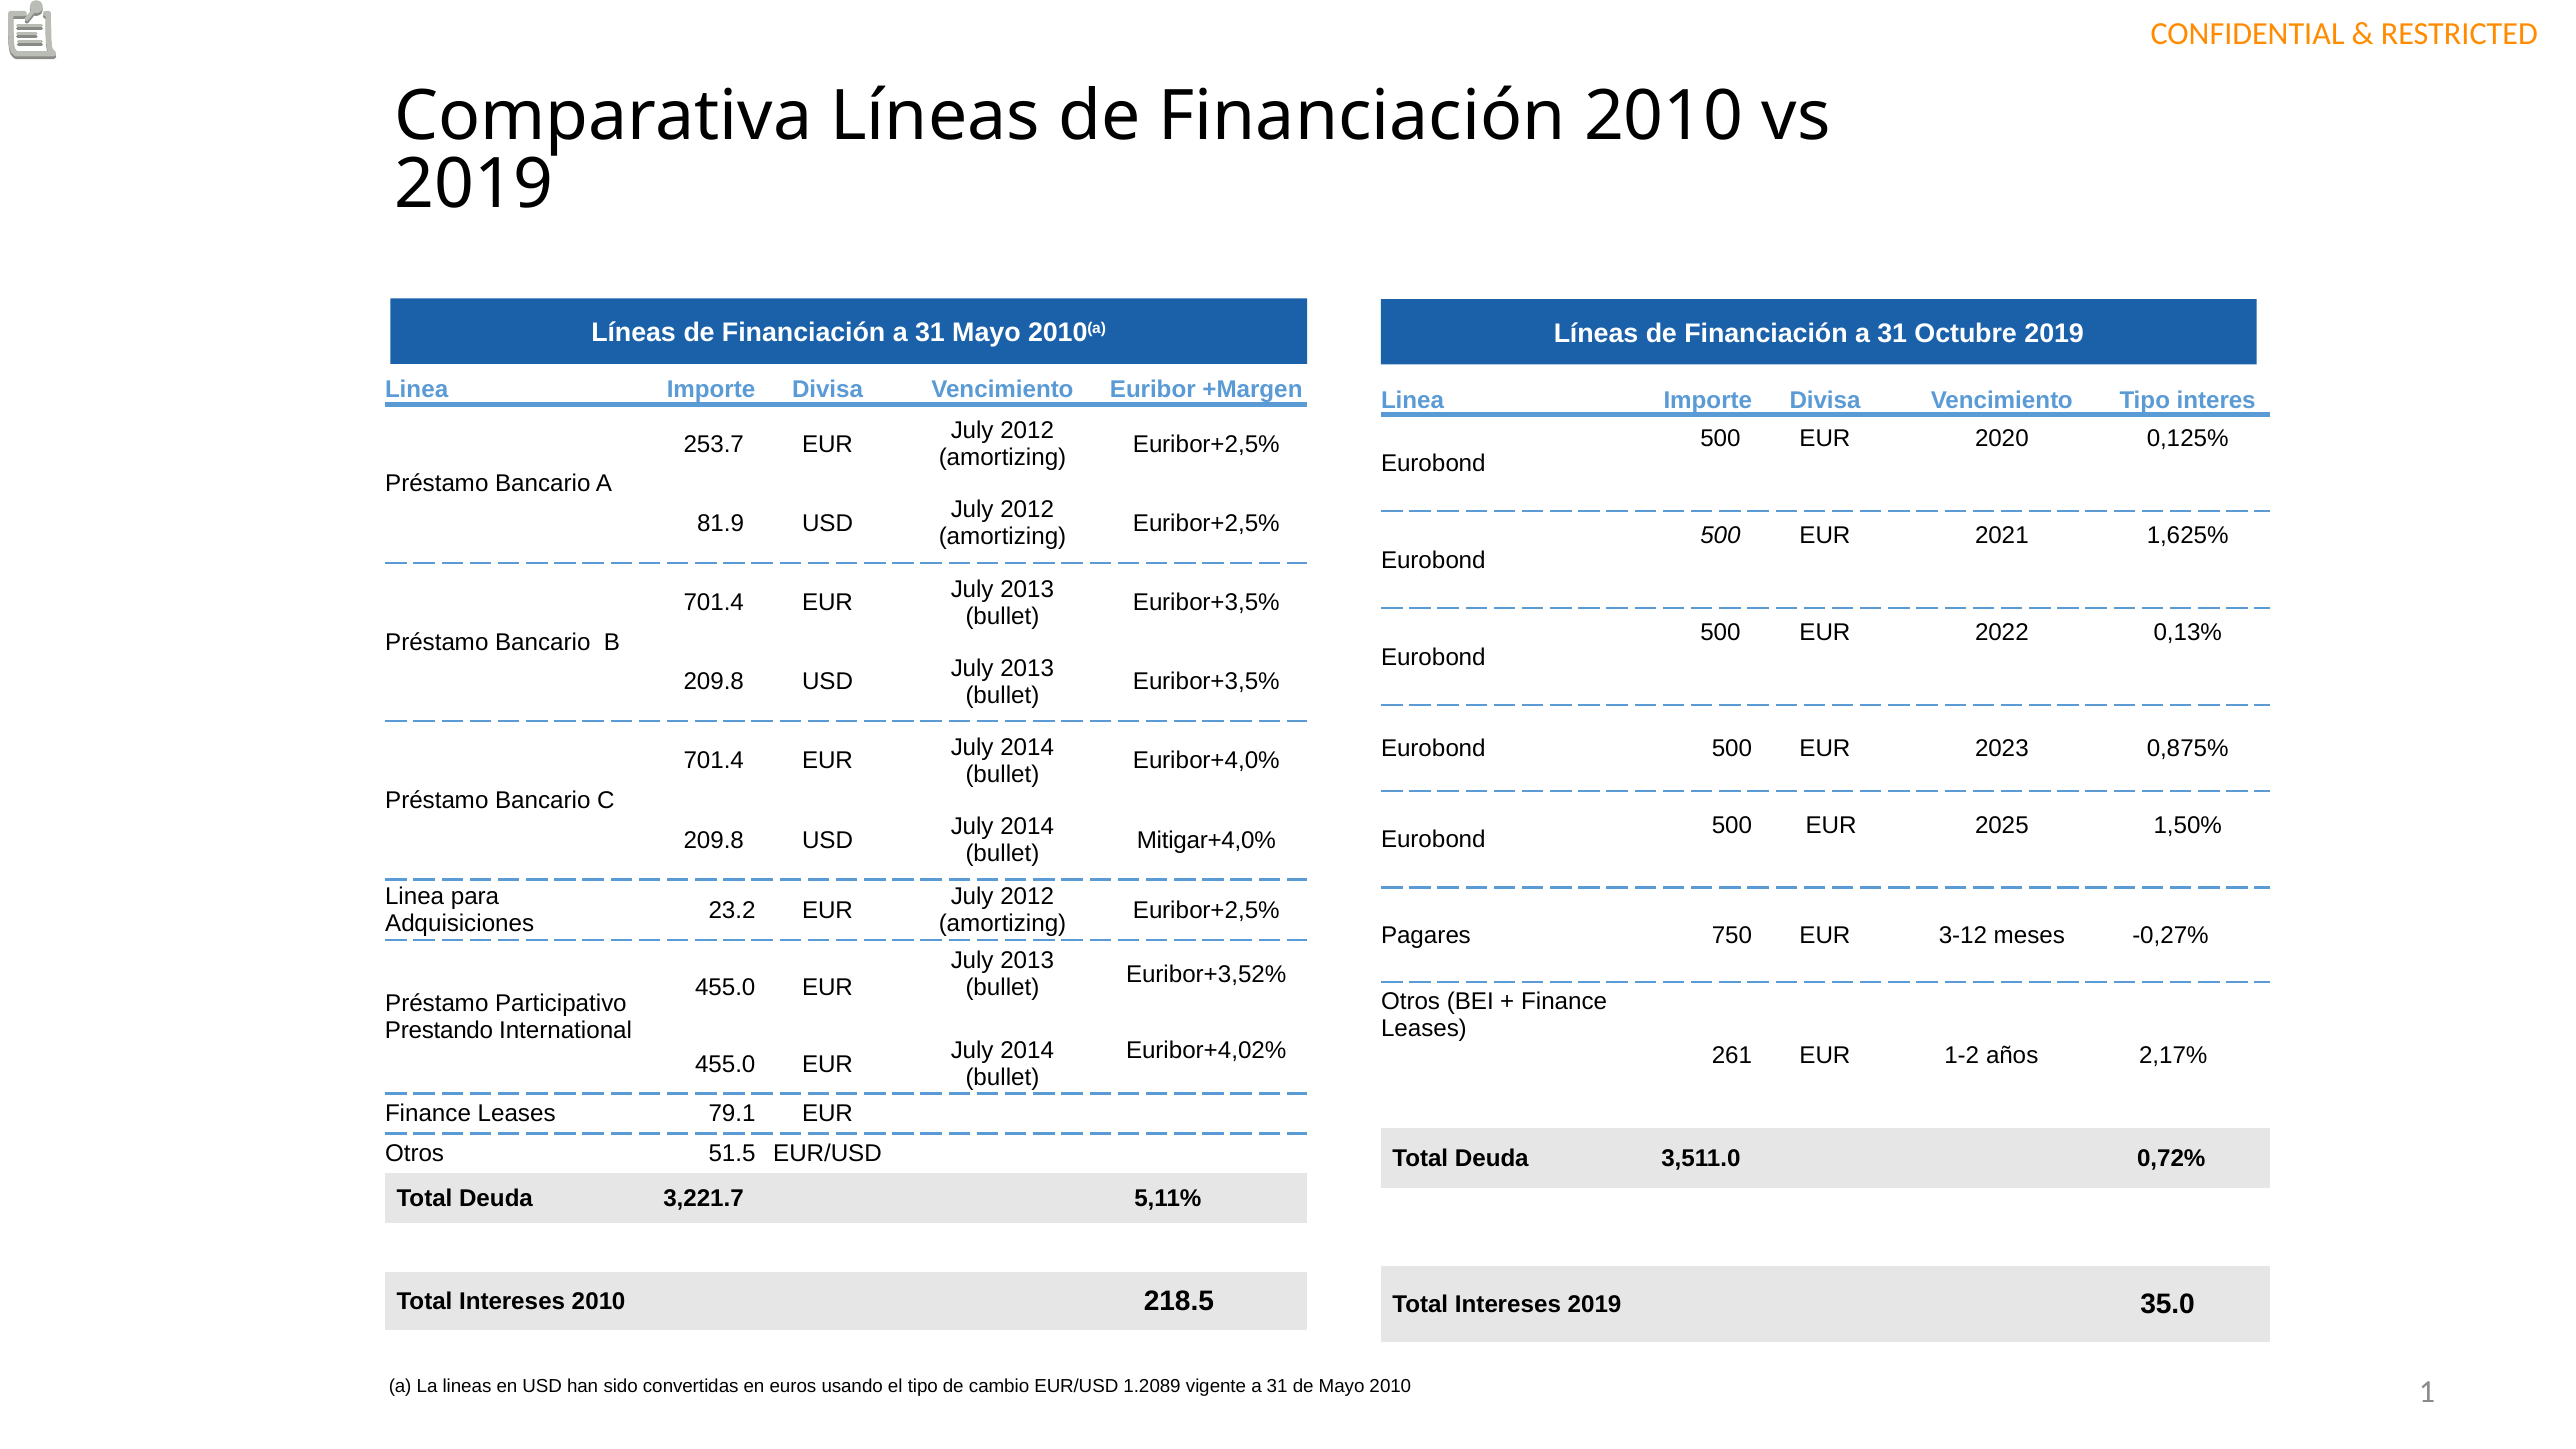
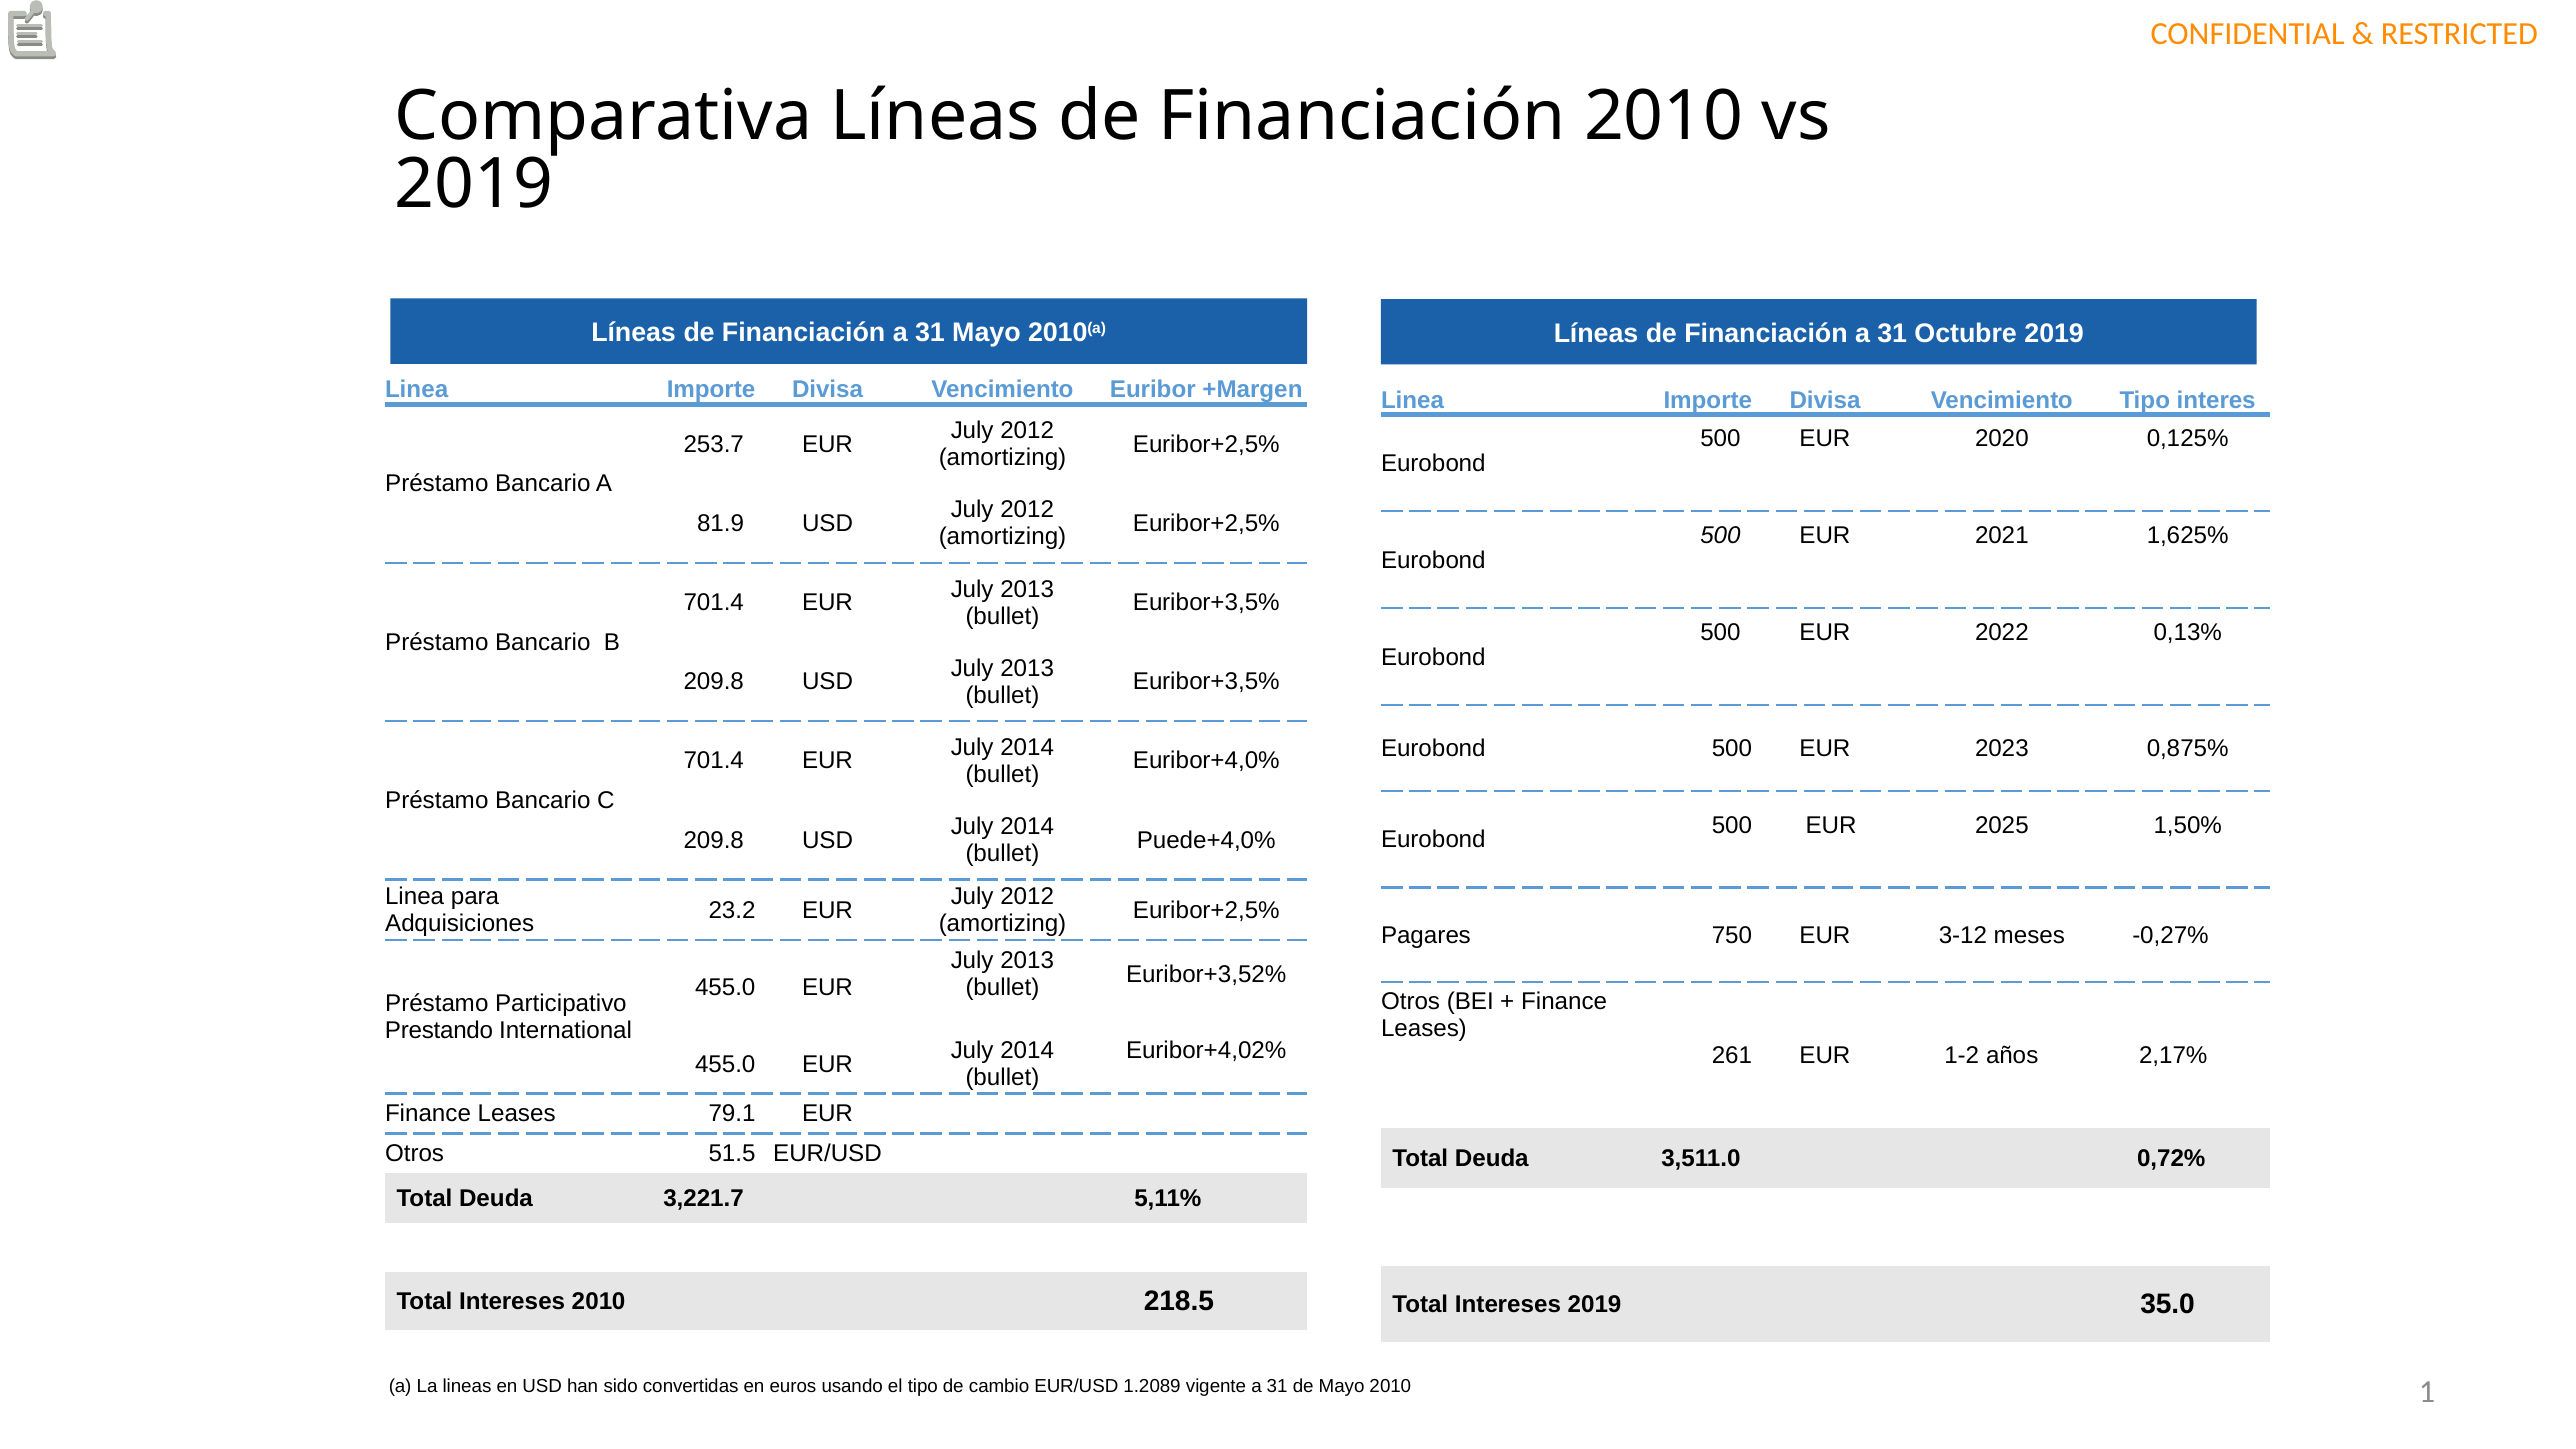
Mitigar+4,0%: Mitigar+4,0% -> Puede+4,0%
